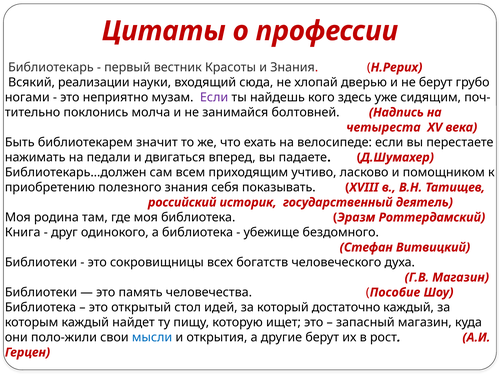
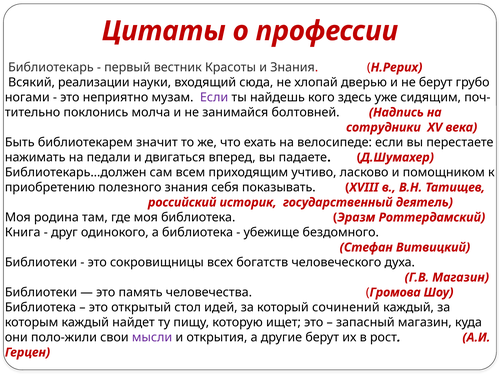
четыреста: четыреста -> сотрудники
Пособие: Пособие -> Громова
достаточно: достаточно -> сочинений
мысли colour: blue -> purple
